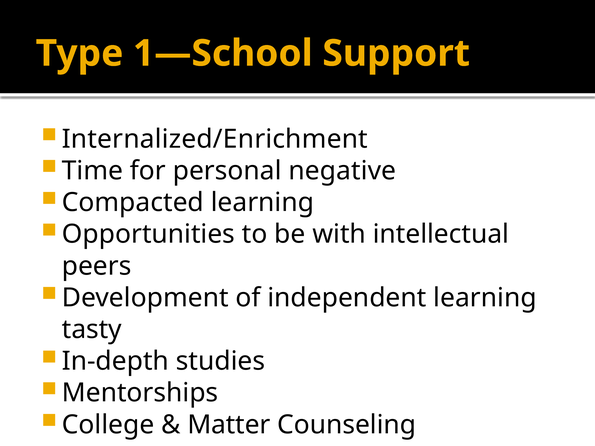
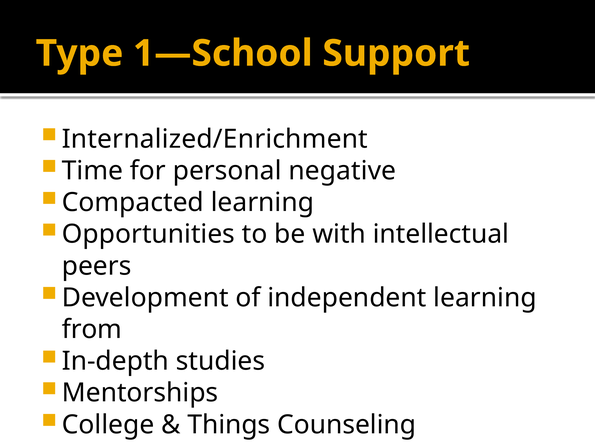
tasty: tasty -> from
Matter: Matter -> Things
